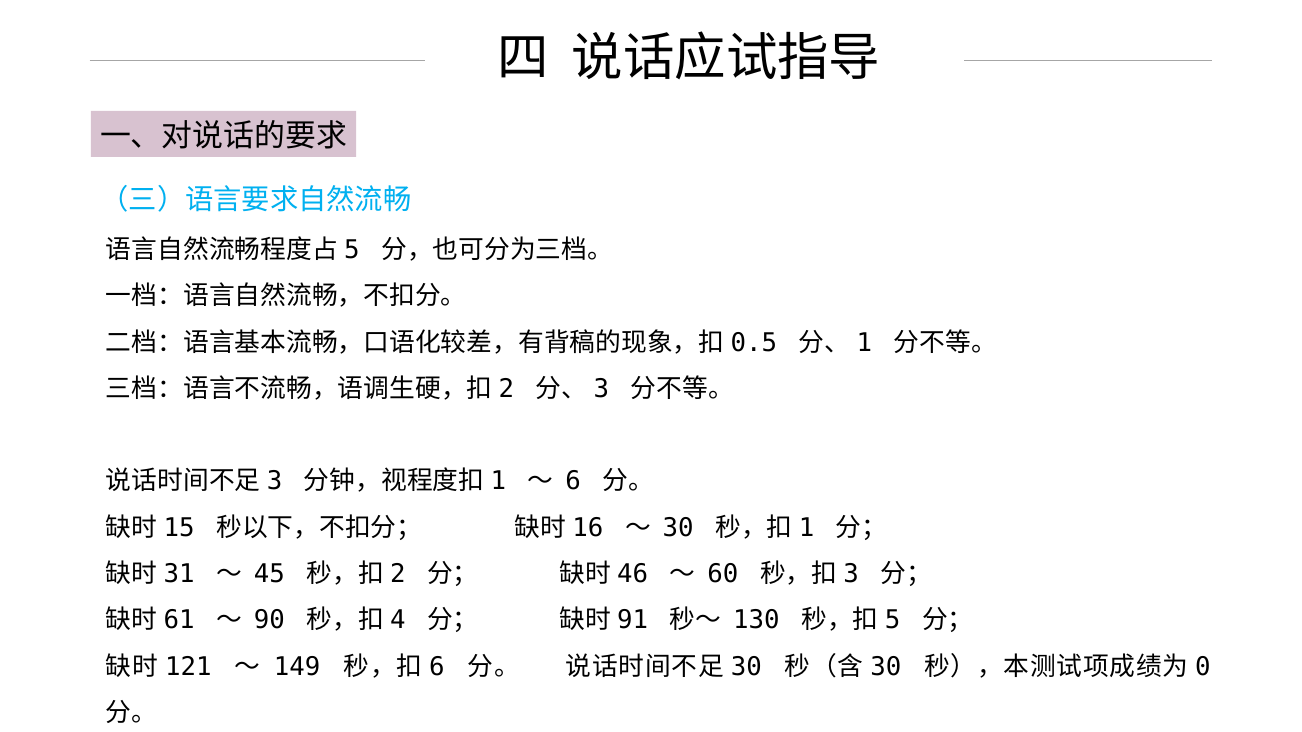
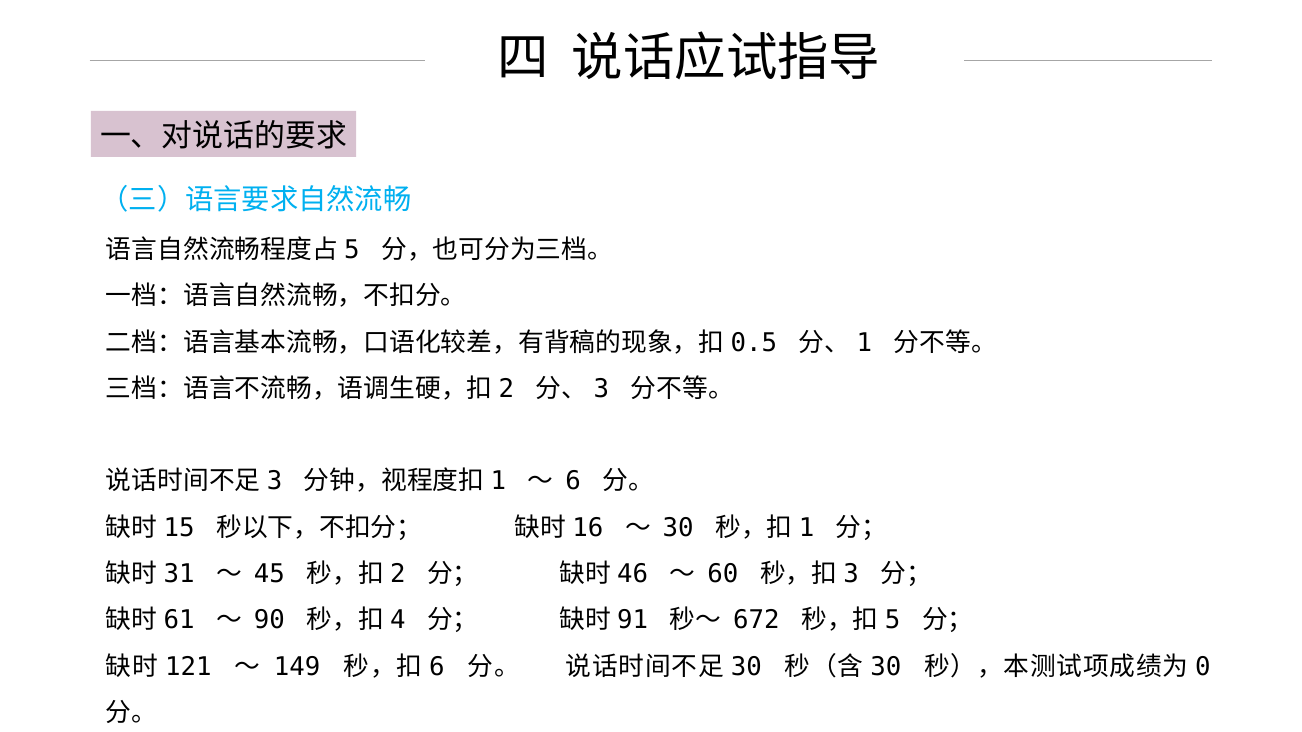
130: 130 -> 672
